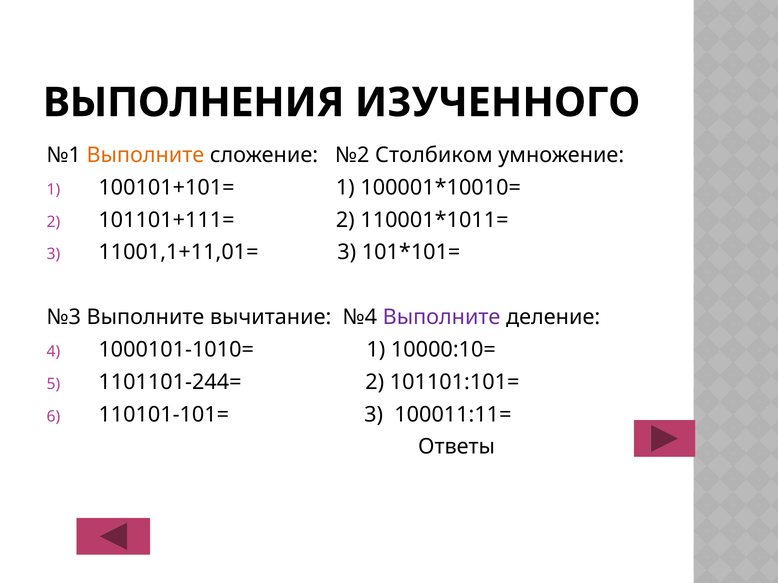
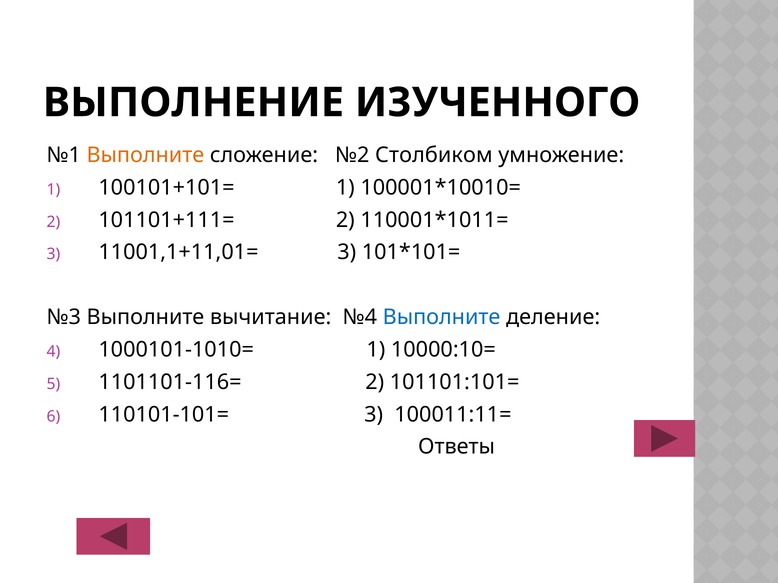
ВЫПОЛНЕНИЯ: ВЫПОЛНЕНИЯ -> ВЫПОЛНЕНИЕ
Выполните at (442, 317) colour: purple -> blue
1101101-244=: 1101101-244= -> 1101101-116=
